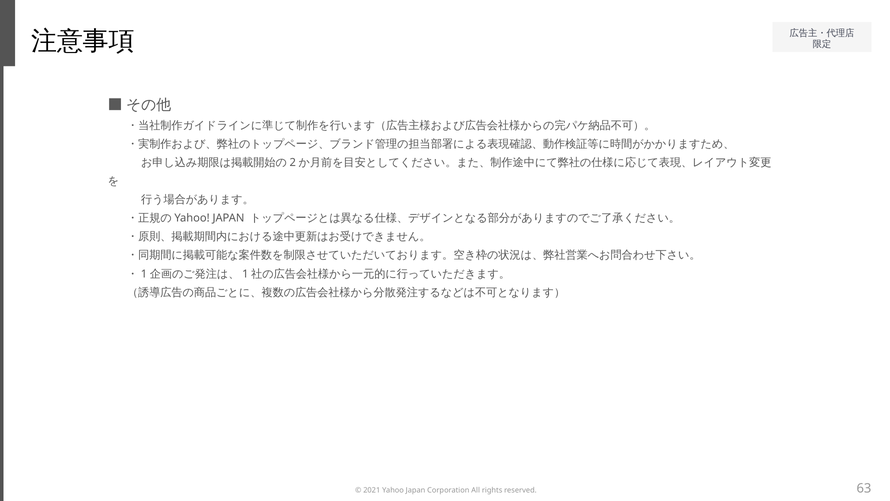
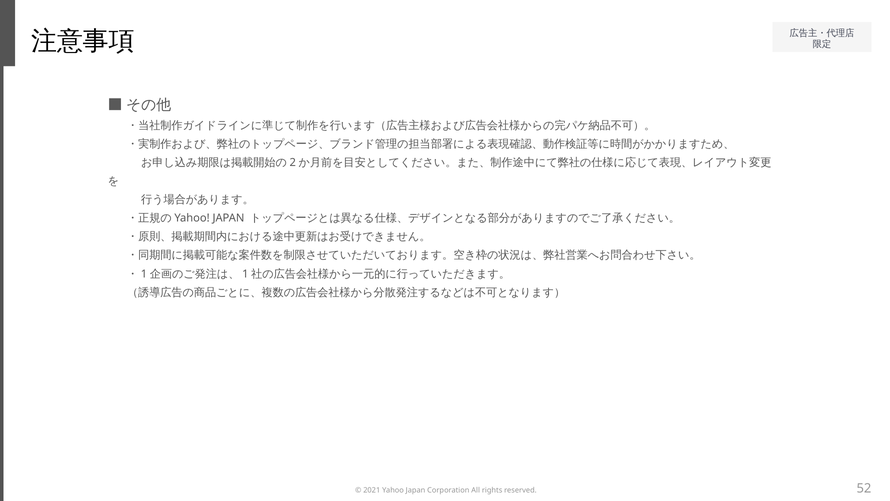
63: 63 -> 52
